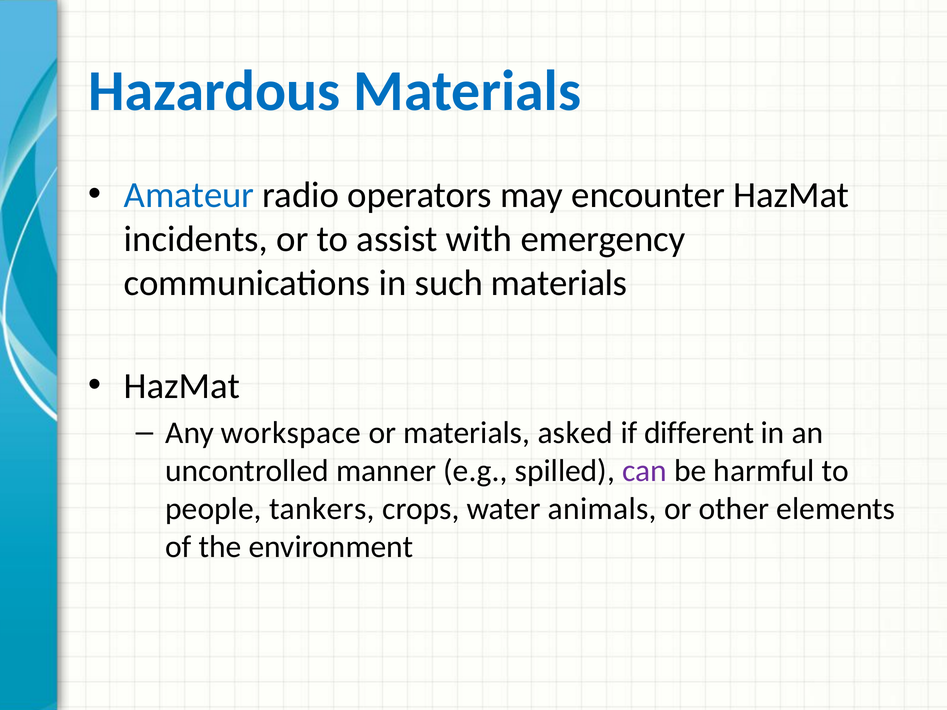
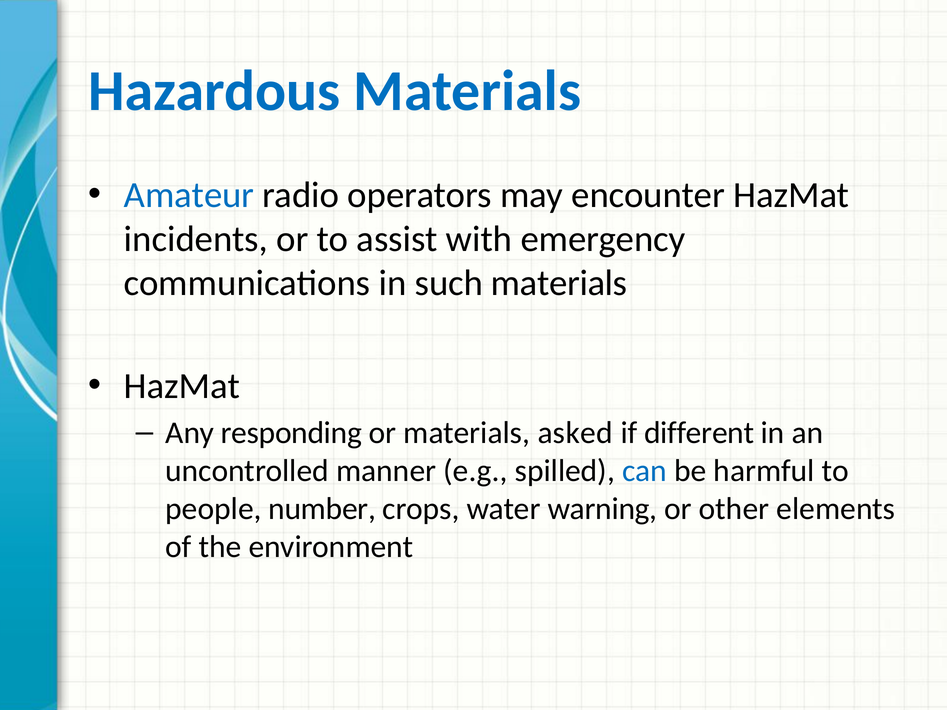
workspace: workspace -> responding
can colour: purple -> blue
tankers: tankers -> number
animals: animals -> warning
